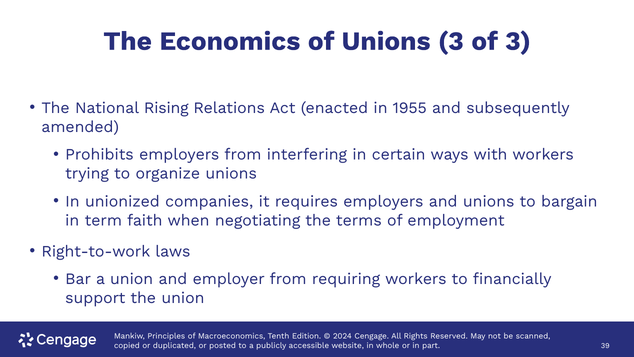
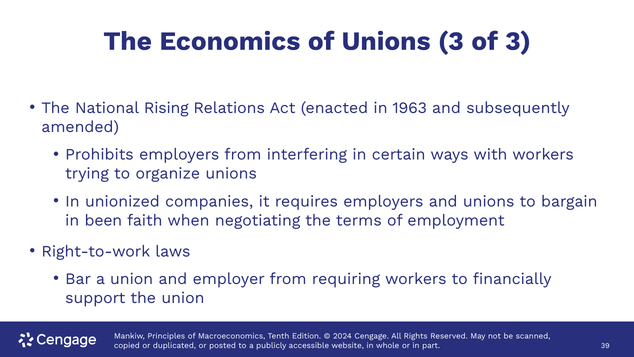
1955: 1955 -> 1963
term: term -> been
